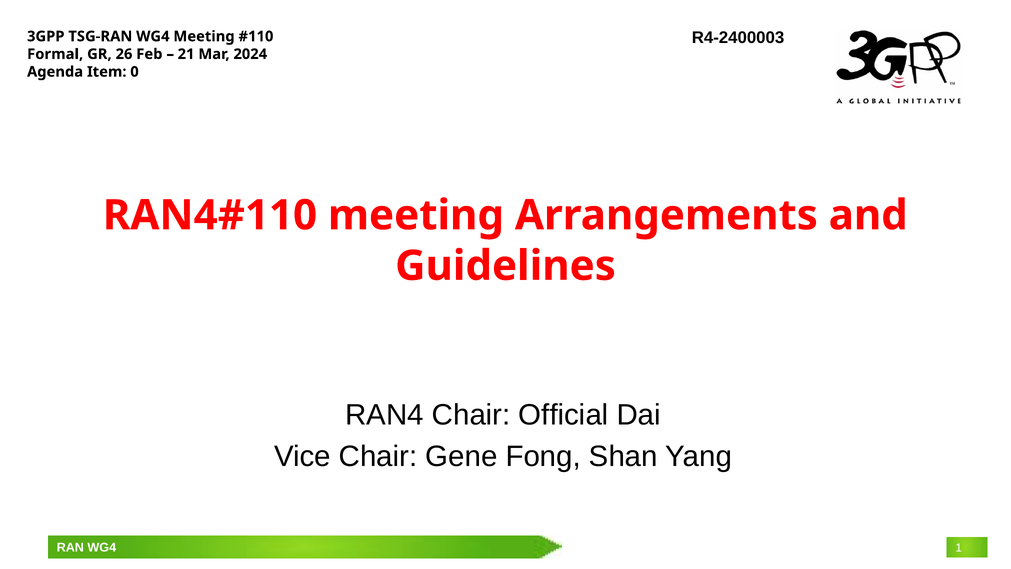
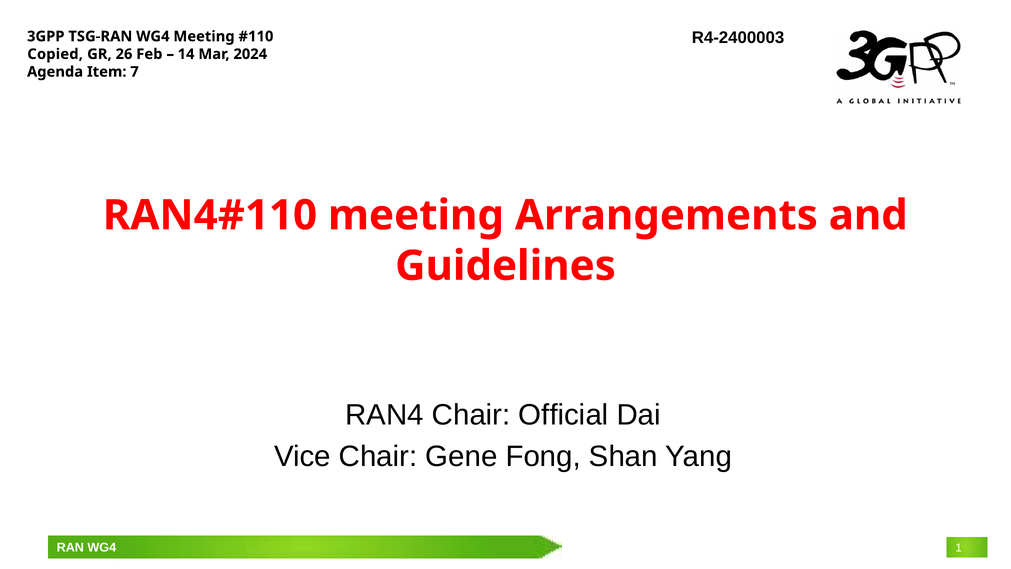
Formal: Formal -> Copied
21: 21 -> 14
0: 0 -> 7
